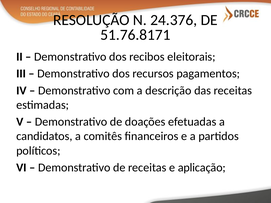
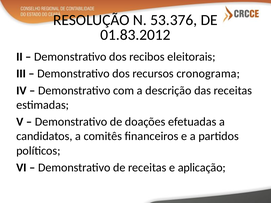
24.376: 24.376 -> 53.376
51.76.8171: 51.76.8171 -> 01.83.2012
pagamentos: pagamentos -> cronograma
